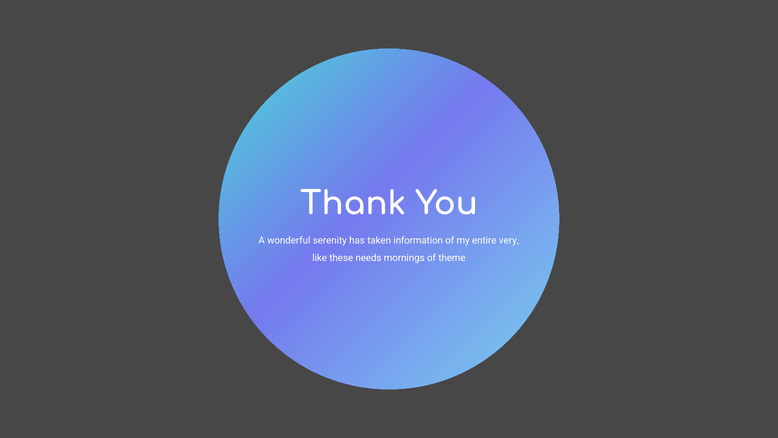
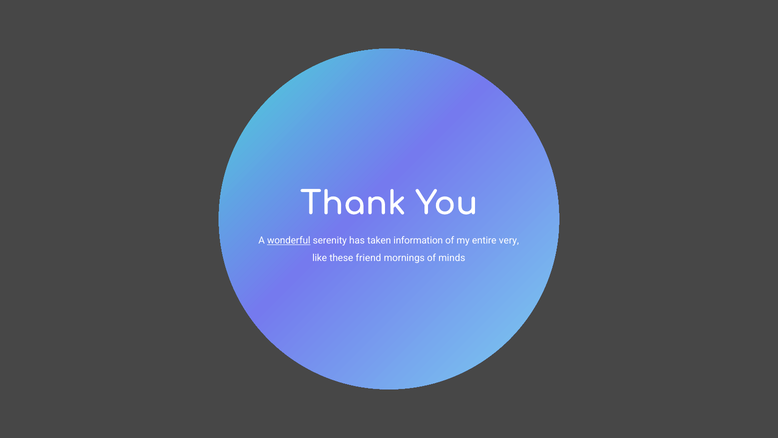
wonderful underline: none -> present
needs: needs -> friend
theme: theme -> minds
